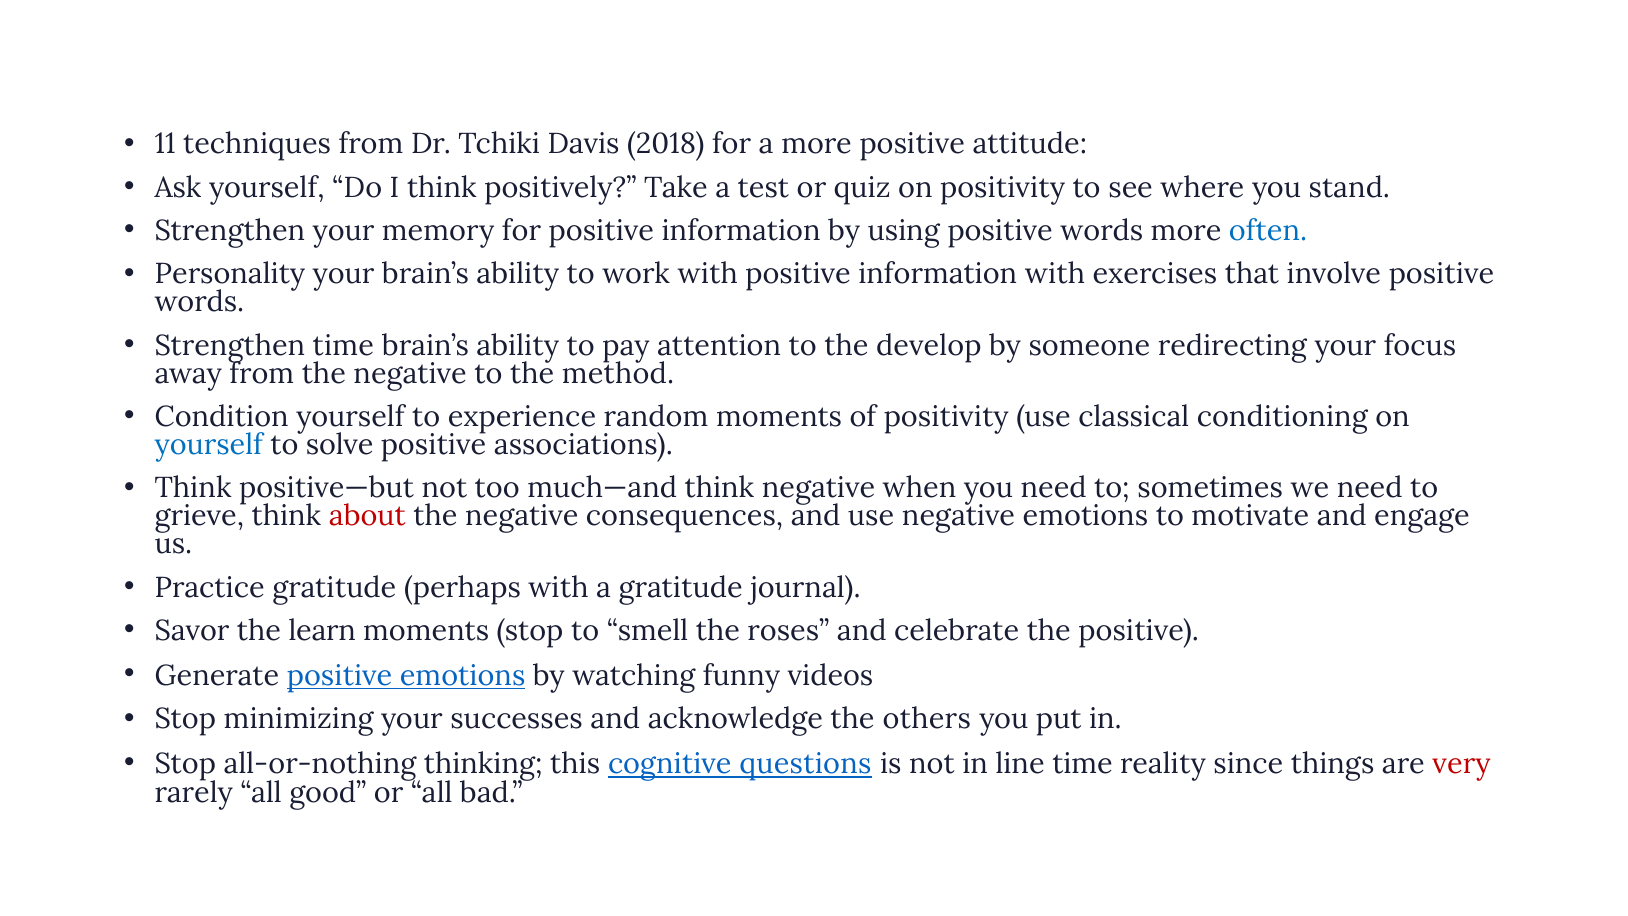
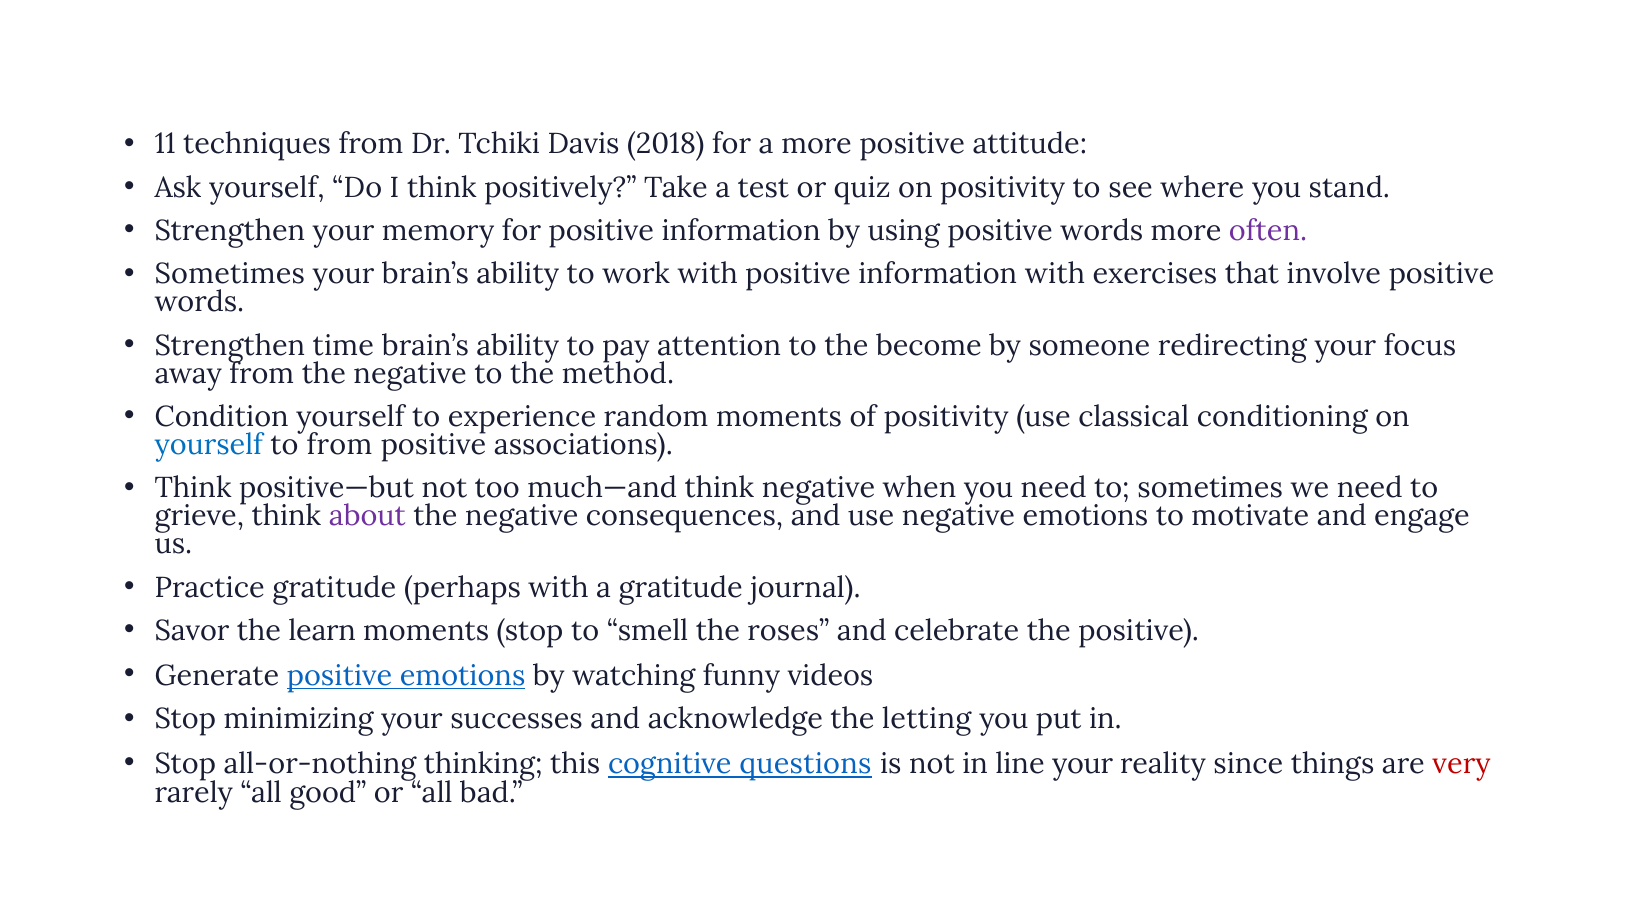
often colour: blue -> purple
Personality at (230, 274): Personality -> Sometimes
develop: develop -> become
to solve: solve -> from
about colour: red -> purple
others: others -> letting
line time: time -> your
